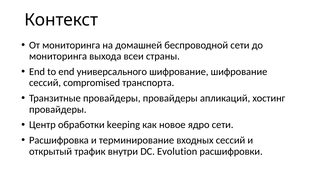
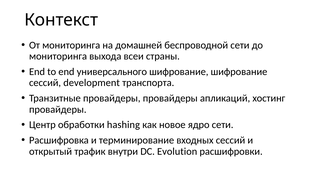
compromised: compromised -> development
keeping: keeping -> hashing
